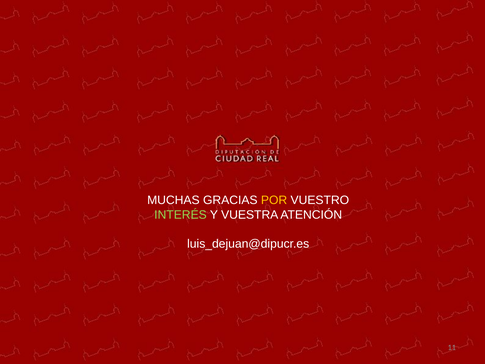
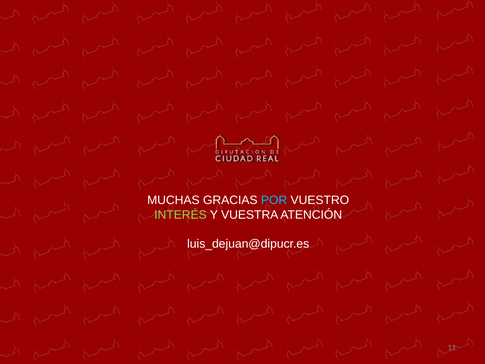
POR colour: yellow -> light blue
